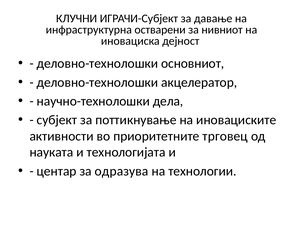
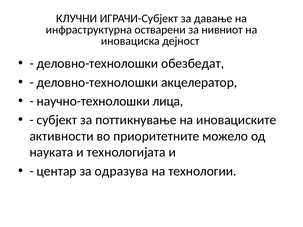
основниот: основниот -> обезбедат
дела: дела -> лица
трговец: трговец -> можело
